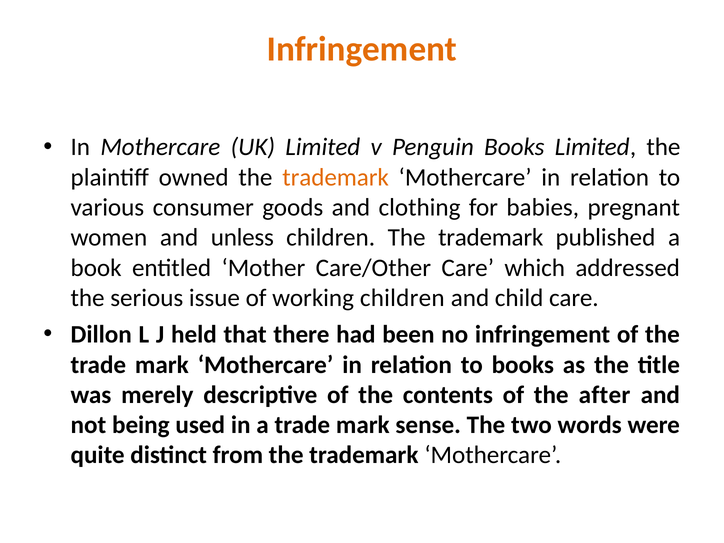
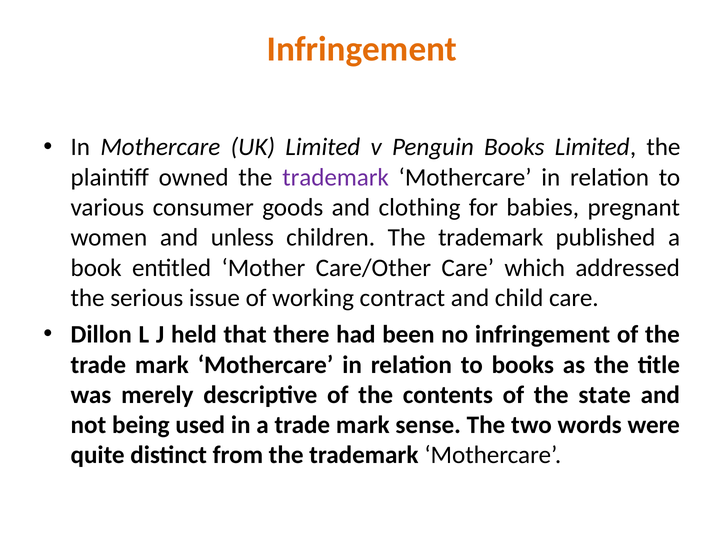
trademark at (336, 177) colour: orange -> purple
working children: children -> contract
after: after -> state
